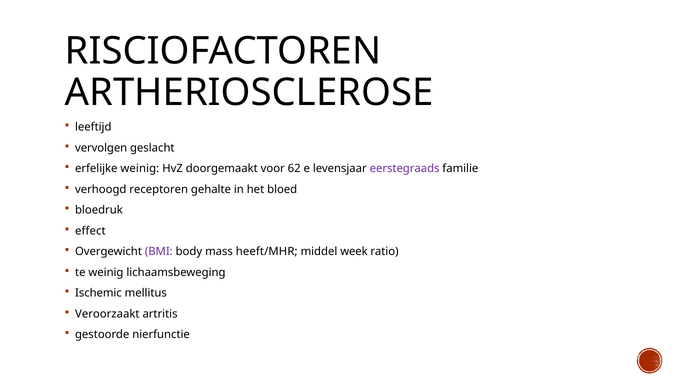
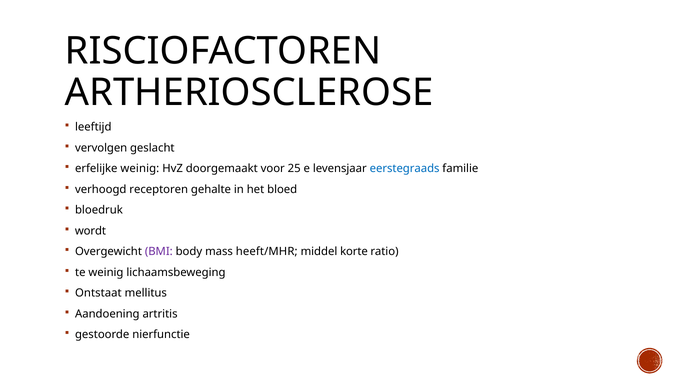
62: 62 -> 25
eerstegraads colour: purple -> blue
effect: effect -> wordt
week: week -> korte
Ischemic: Ischemic -> Ontstaat
Veroorzaakt: Veroorzaakt -> Aandoening
